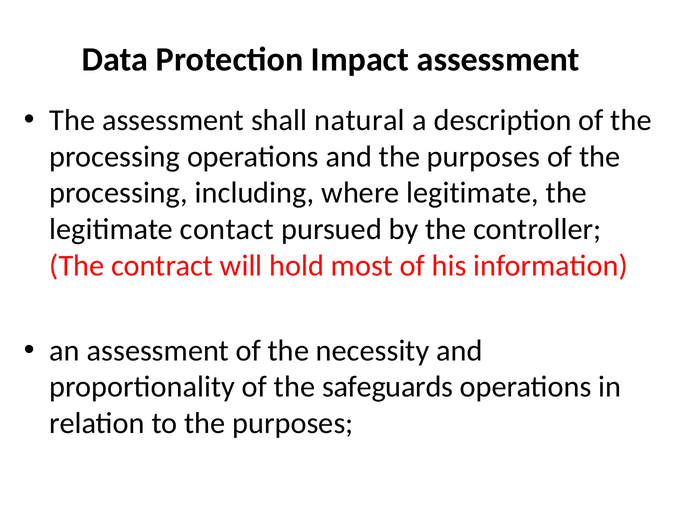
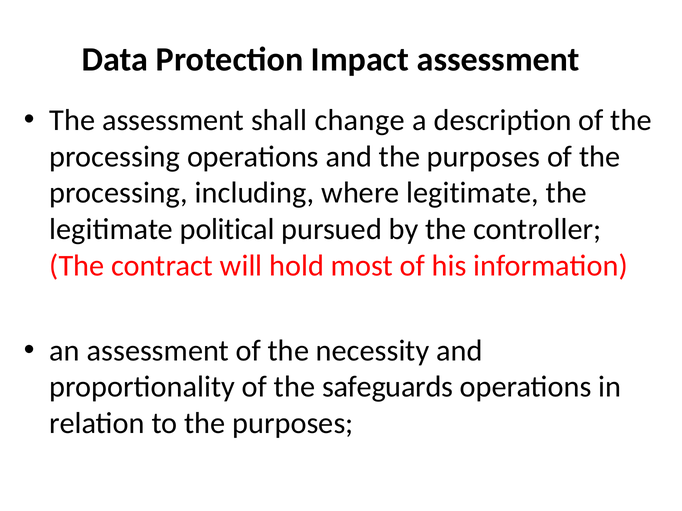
natural: natural -> change
contact: contact -> political
